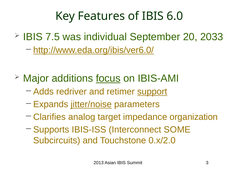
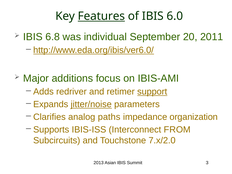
Features underline: none -> present
7.5: 7.5 -> 6.8
2033: 2033 -> 2011
focus underline: present -> none
target: target -> paths
SOME: SOME -> FROM
0.x/2.0: 0.x/2.0 -> 7.x/2.0
